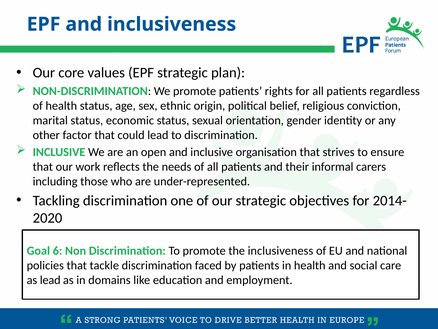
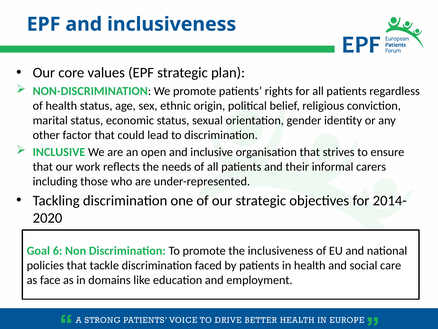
as lead: lead -> face
